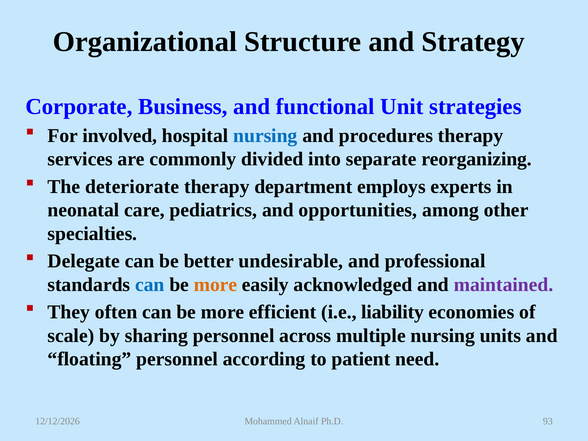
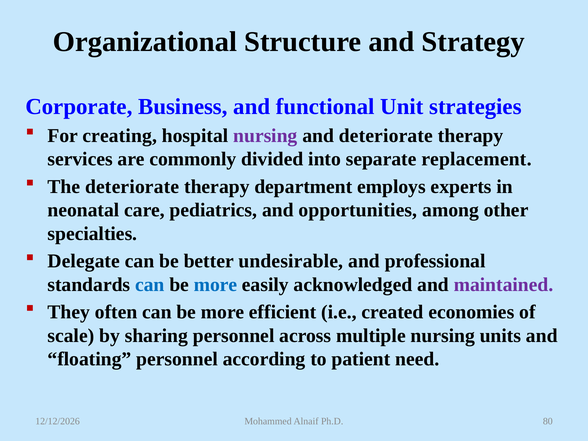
involved: involved -> creating
nursing at (265, 136) colour: blue -> purple
and procedures: procedures -> deteriorate
reorganizing: reorganizing -> replacement
more at (216, 285) colour: orange -> blue
liability: liability -> created
93: 93 -> 80
